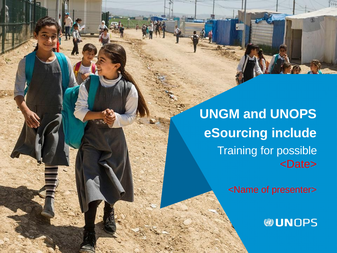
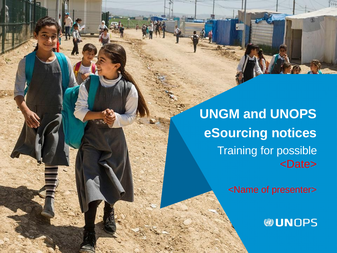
include: include -> notices
